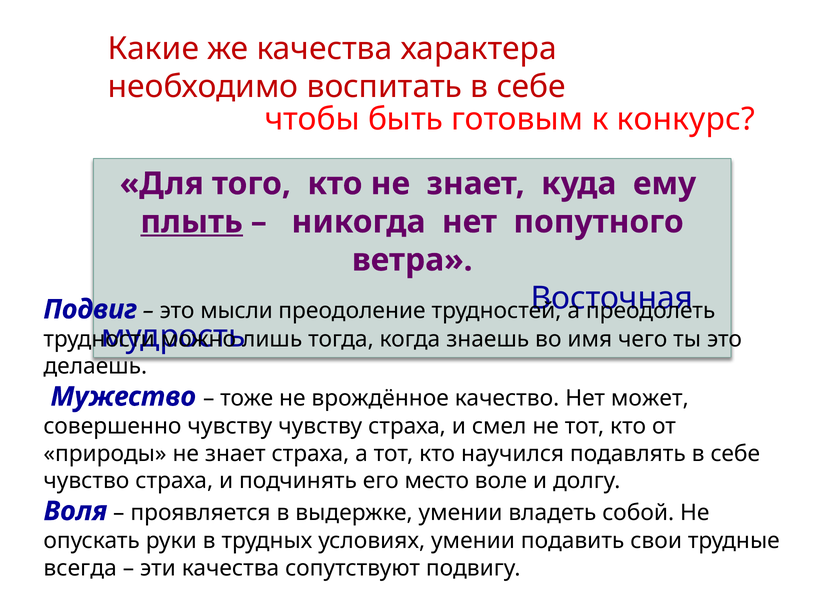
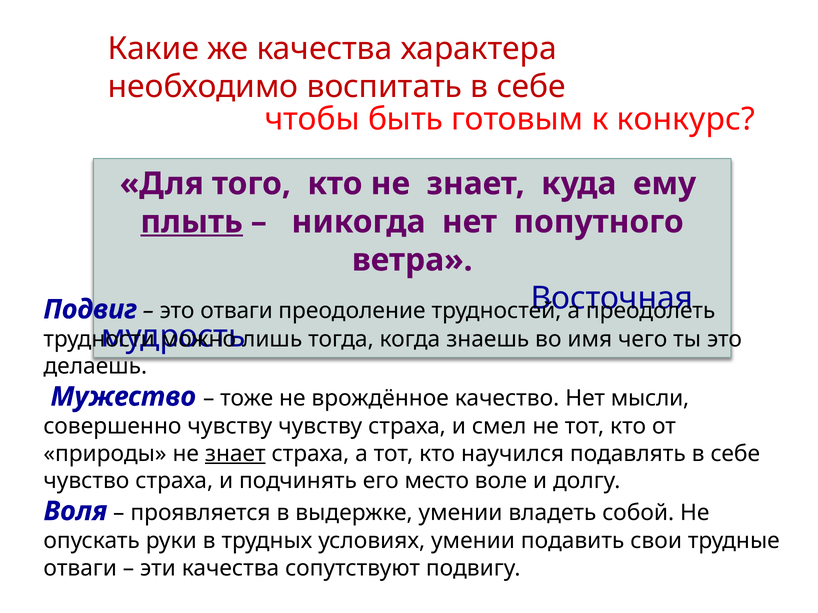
это мысли: мысли -> отваги
может: может -> мысли
знает at (235, 454) underline: none -> present
всегда at (80, 569): всегда -> отваги
